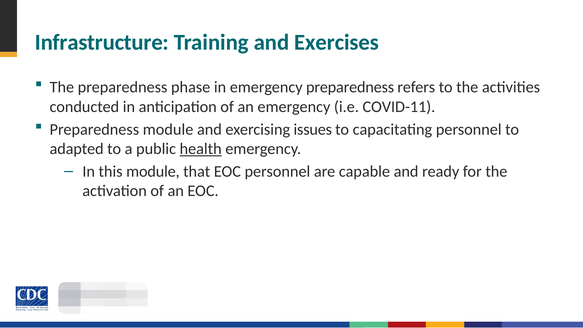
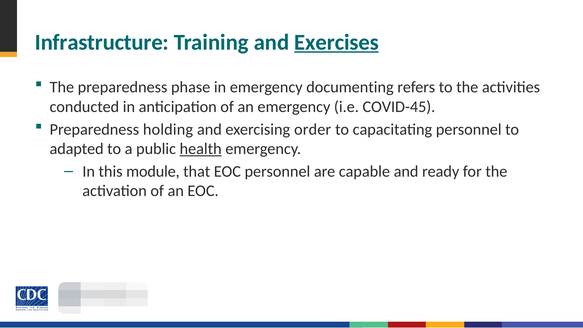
Exercises underline: none -> present
emergency preparedness: preparedness -> documenting
COVID-11: COVID-11 -> COVID-45
Preparedness module: module -> holding
issues: issues -> order
